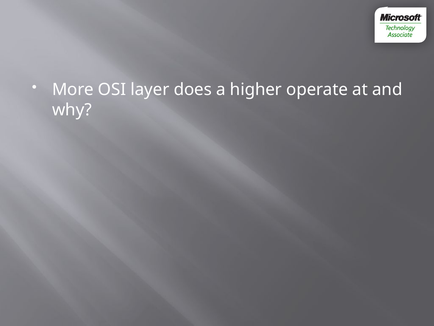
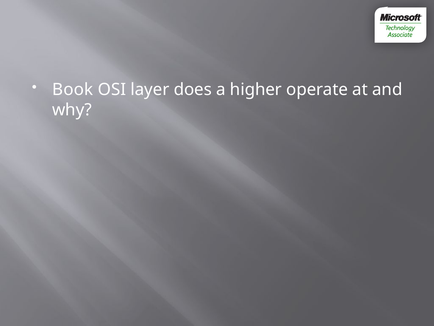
More: More -> Book
